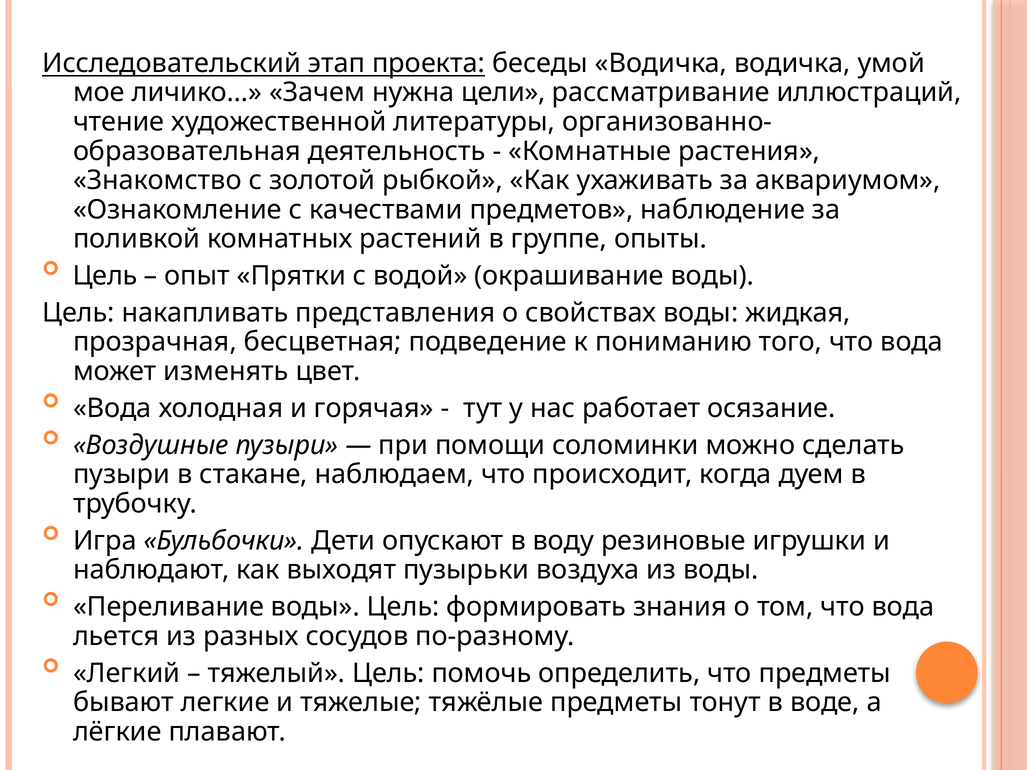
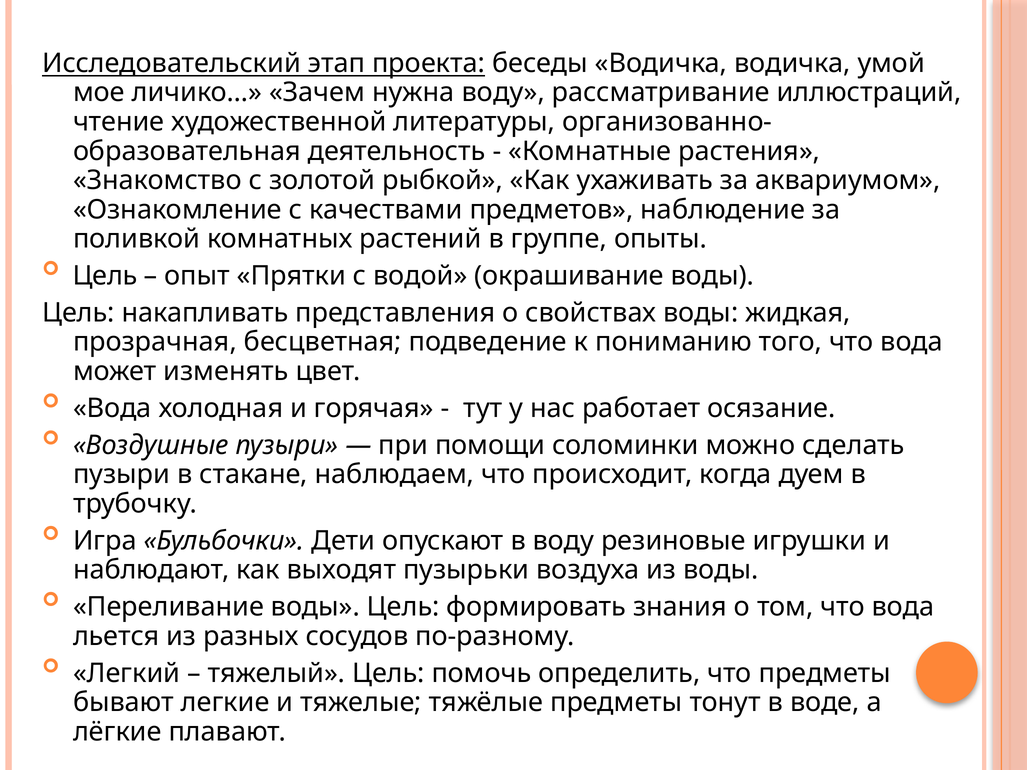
нужна цели: цели -> воду
